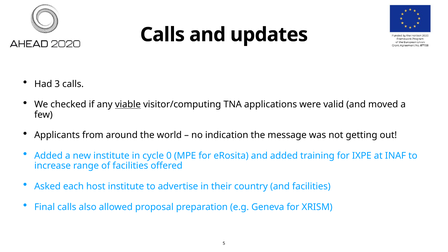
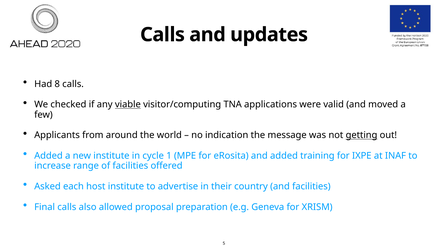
3: 3 -> 8
getting underline: none -> present
0: 0 -> 1
